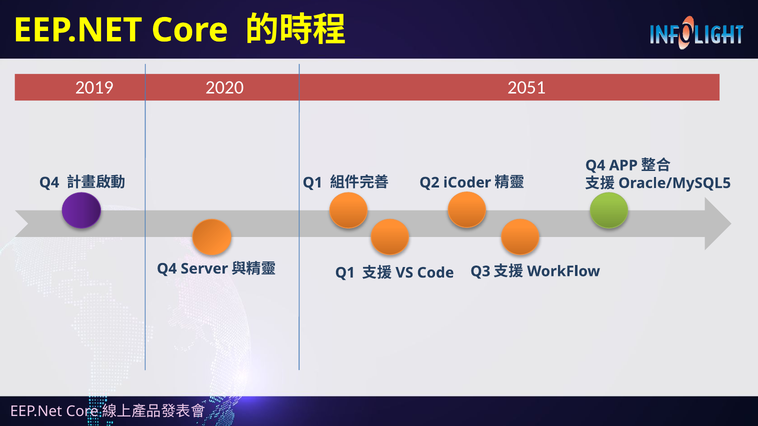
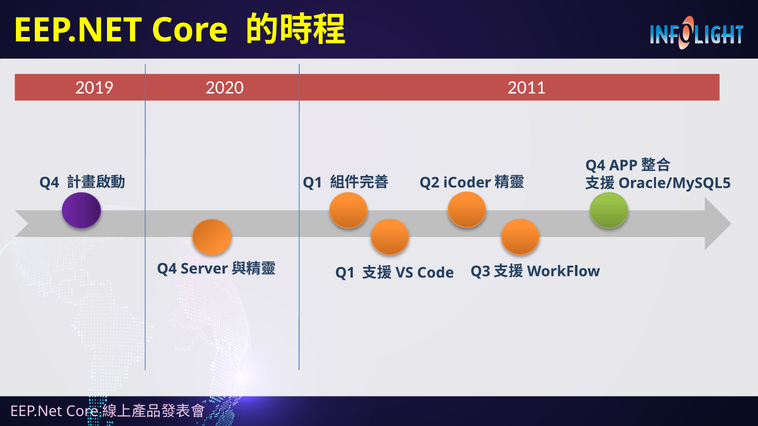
2051: 2051 -> 2011
